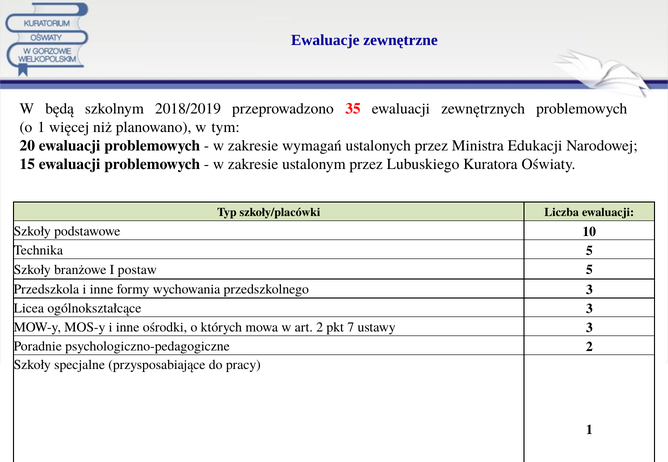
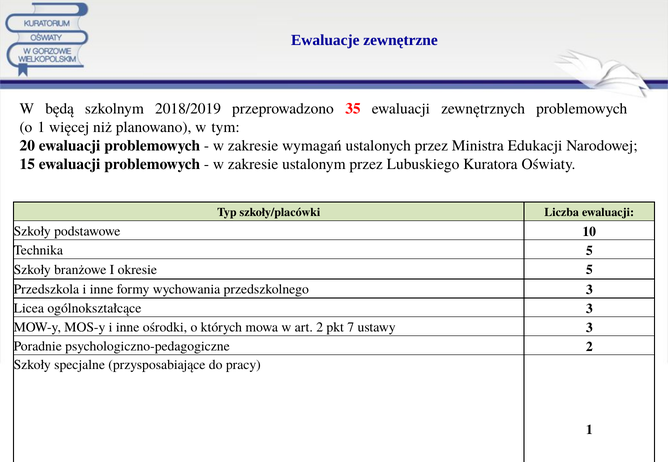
postaw: postaw -> okresie
